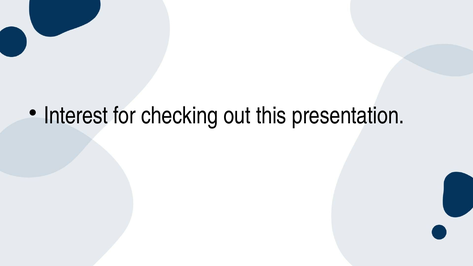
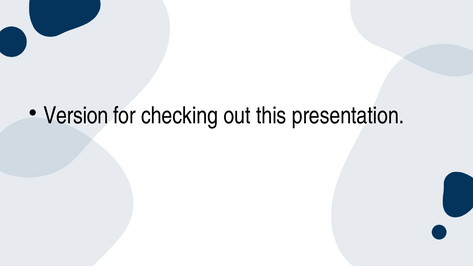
Interest: Interest -> Version
